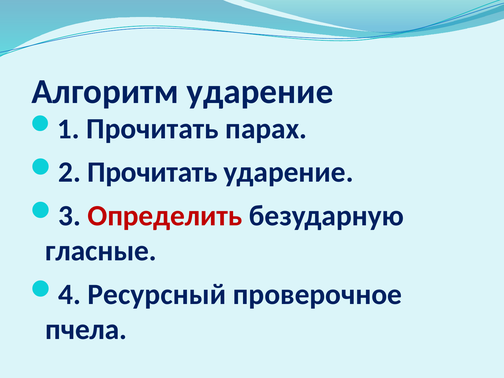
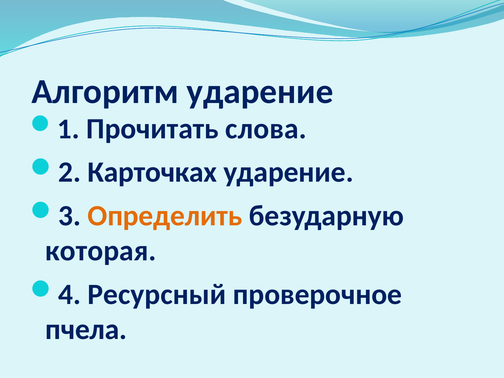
парах: парах -> слова
2 Прочитать: Прочитать -> Карточках
Определить colour: red -> orange
гласные: гласные -> которая
